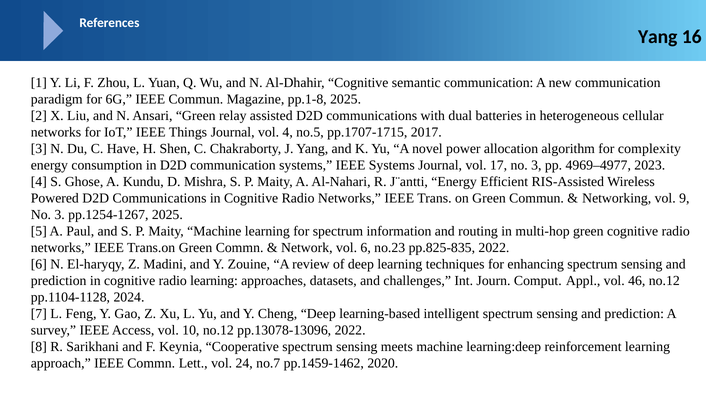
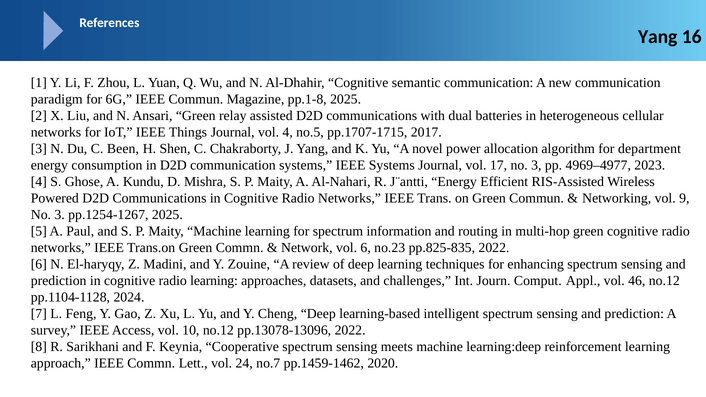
Have: Have -> Been
complexity: complexity -> department
